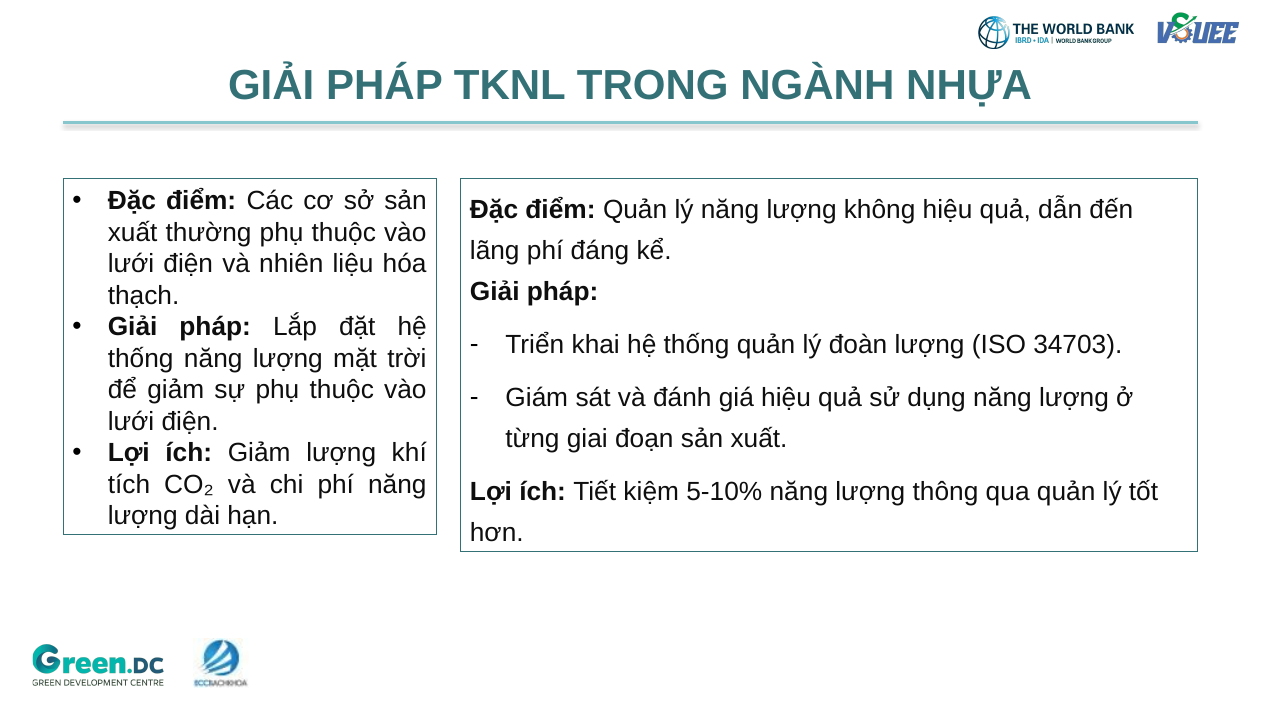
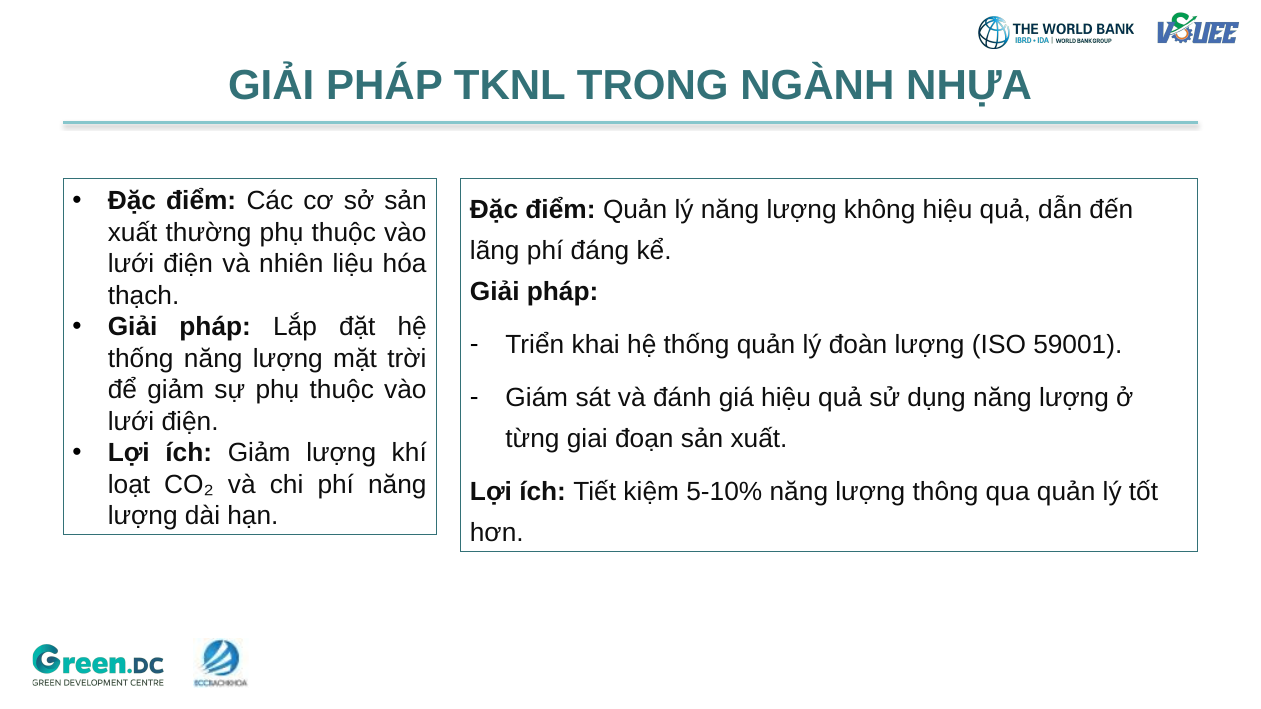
34703: 34703 -> 59001
tích: tích -> loạt
